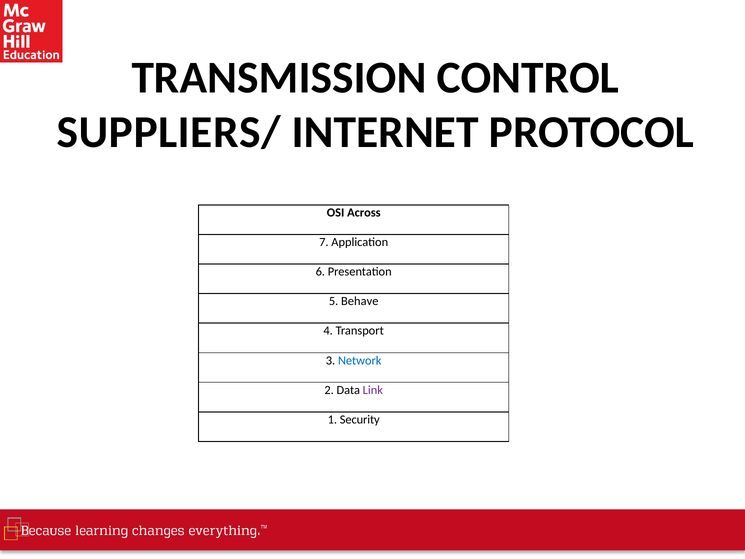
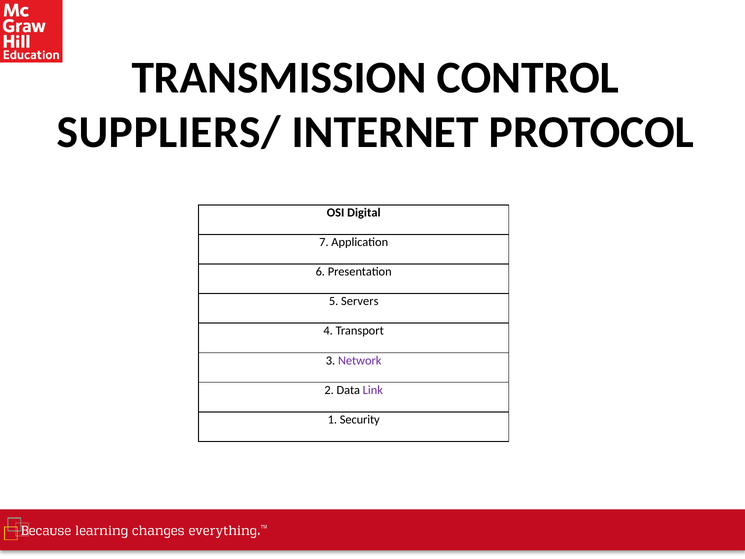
Across: Across -> Digital
Behave: Behave -> Servers
Network colour: blue -> purple
